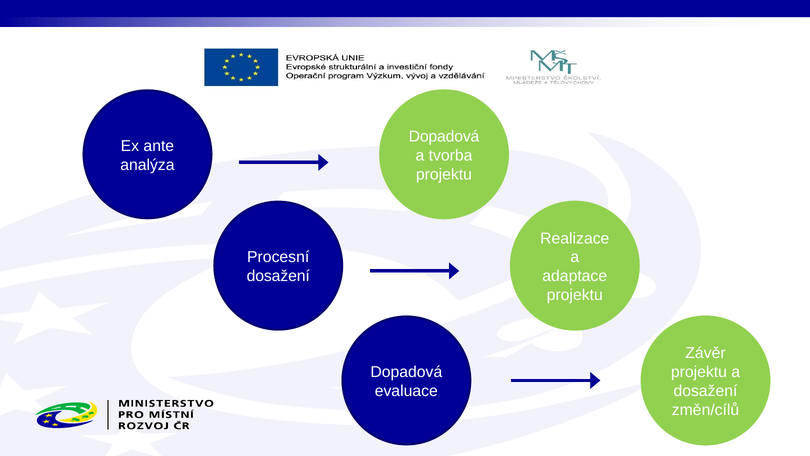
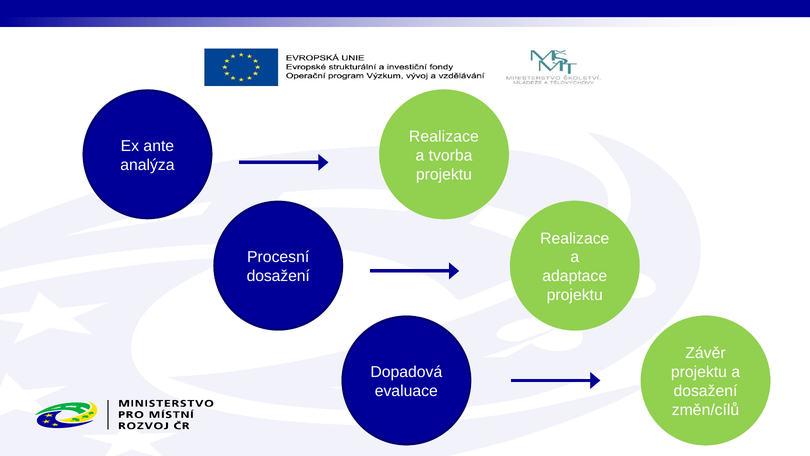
Dopadová at (444, 136): Dopadová -> Realizace
